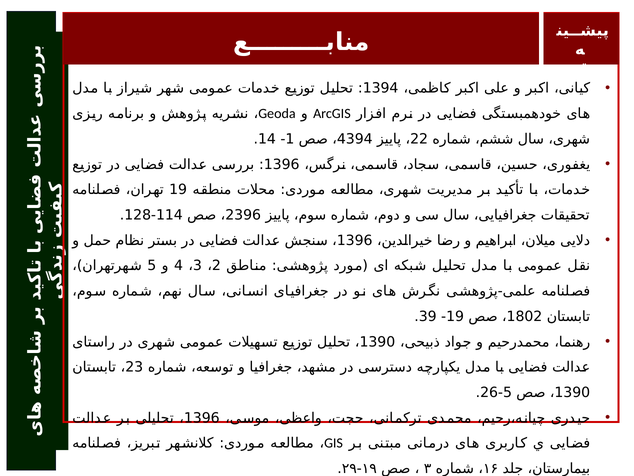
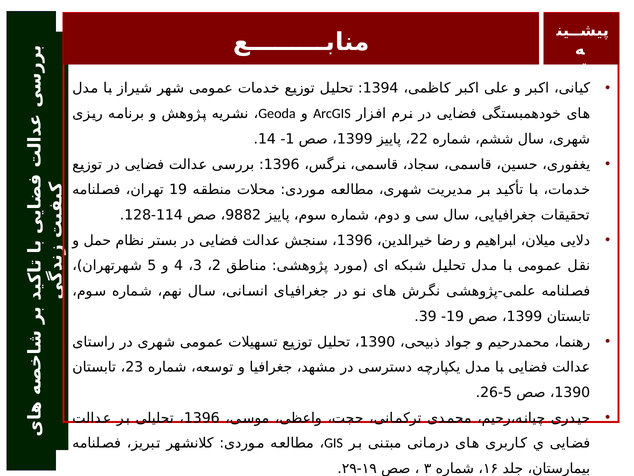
4394 at (355, 139): 4394 -> 1399
2396: 2396 -> 9882
1802 at (524, 316): 1802 -> 1399
